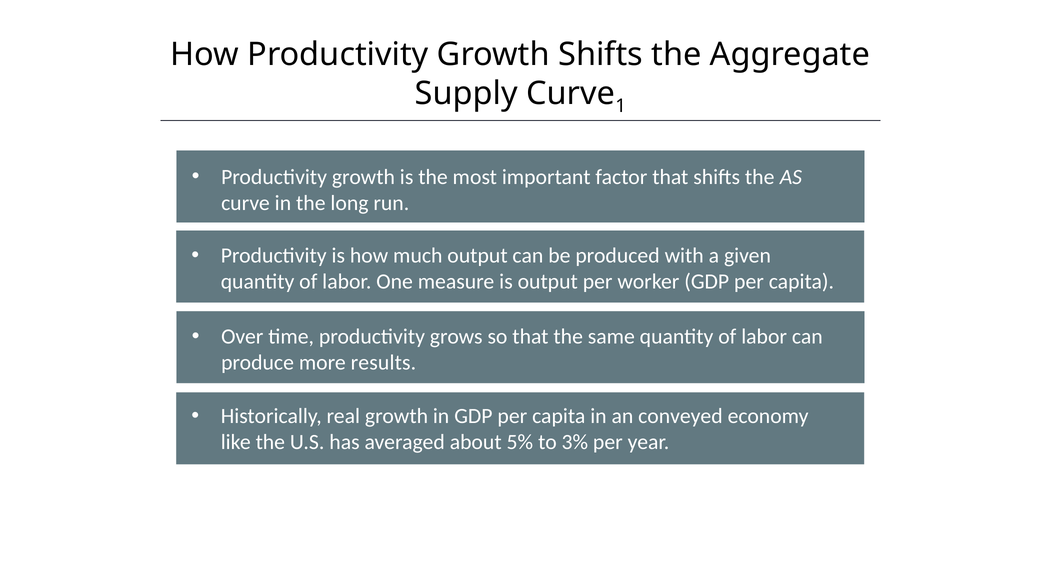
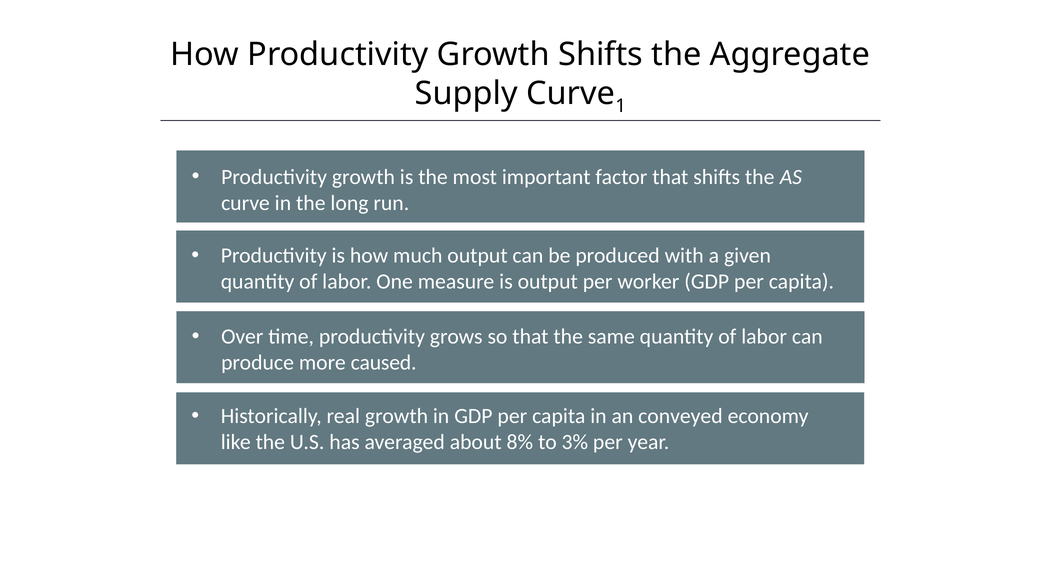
results: results -> caused
5%: 5% -> 8%
